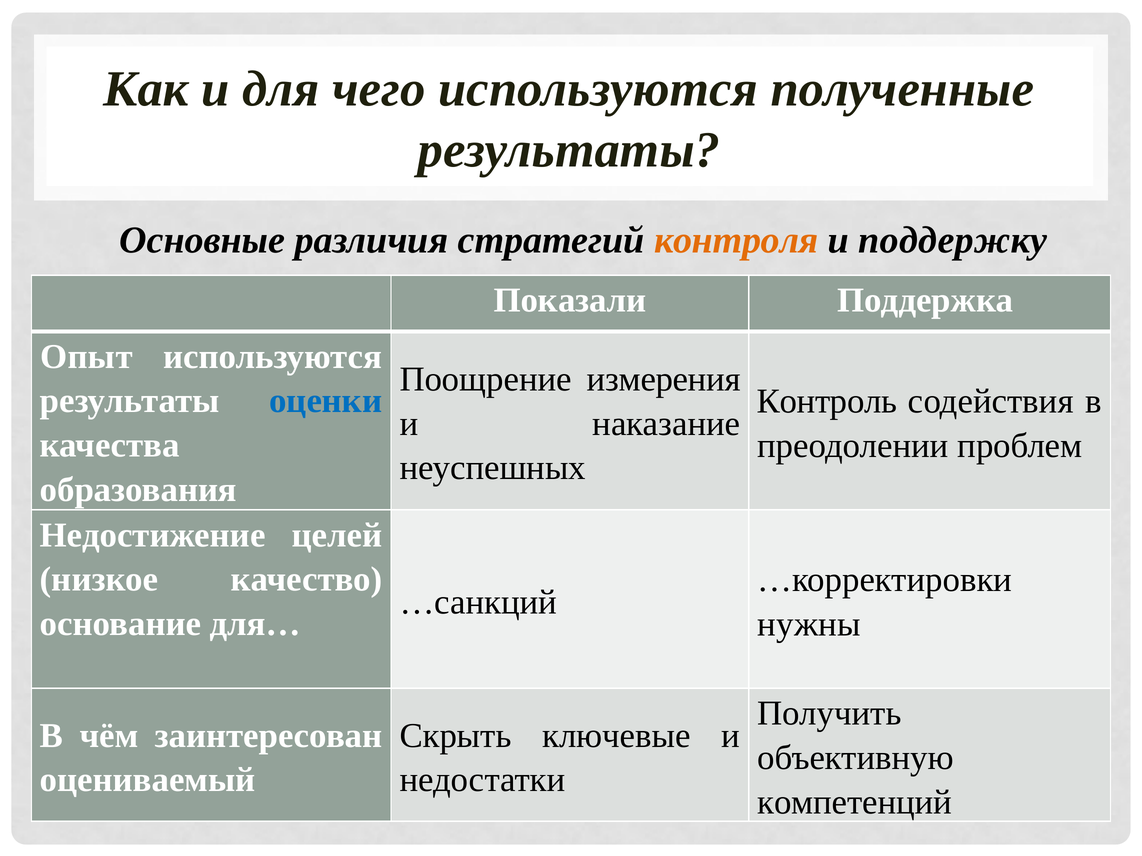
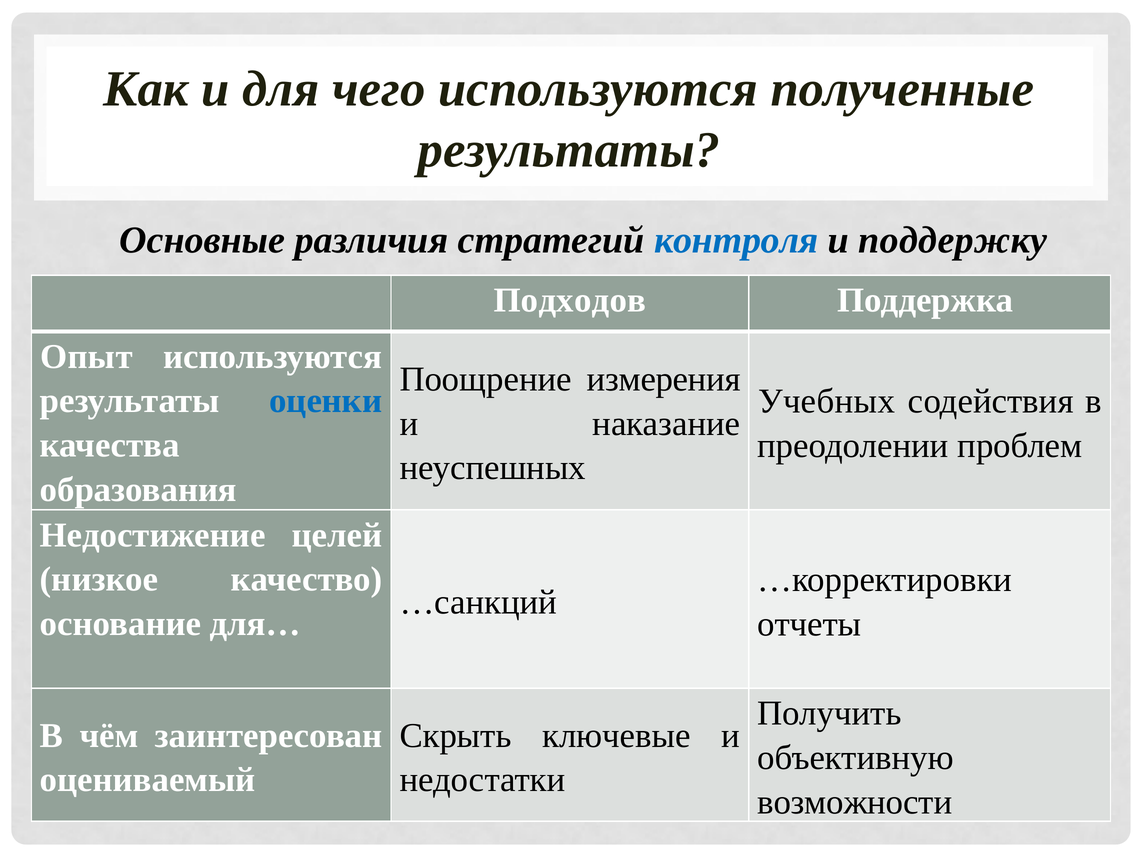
контроля colour: orange -> blue
Показали: Показали -> Подходов
Контроль: Контроль -> Учебных
нужны: нужны -> отчеты
компетенций: компетенций -> возможности
